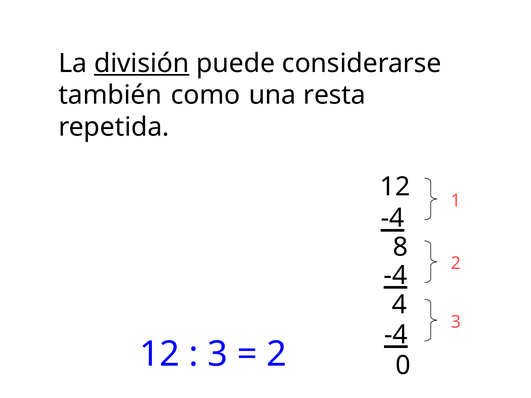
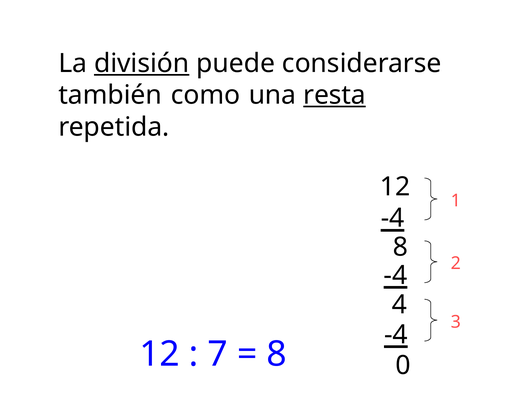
resta underline: none -> present
3 at (218, 354): 3 -> 7
2 at (277, 354): 2 -> 8
